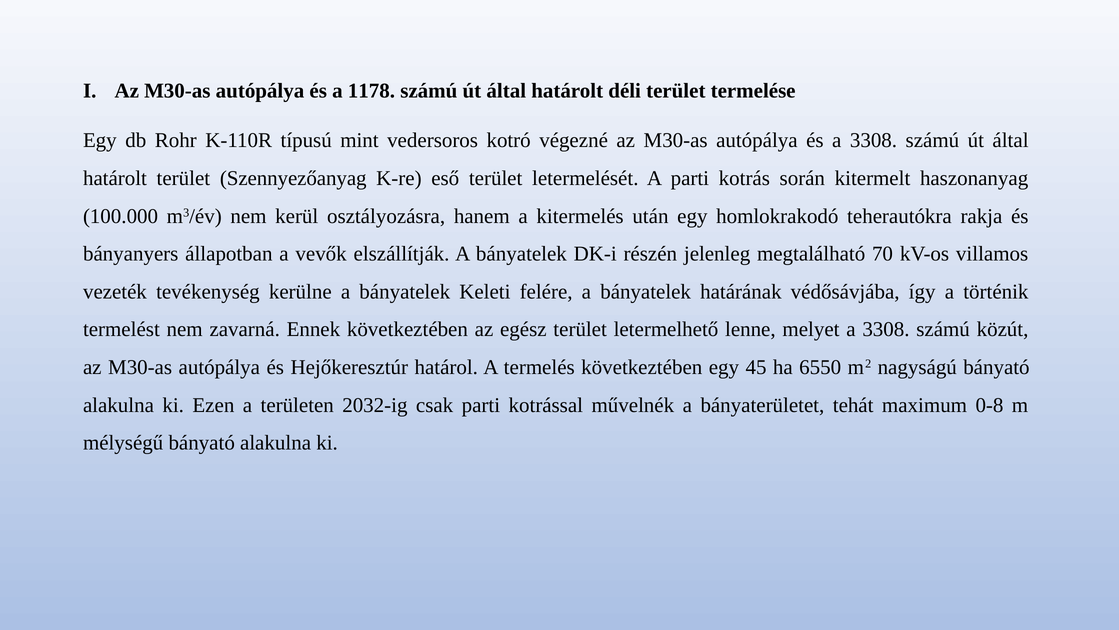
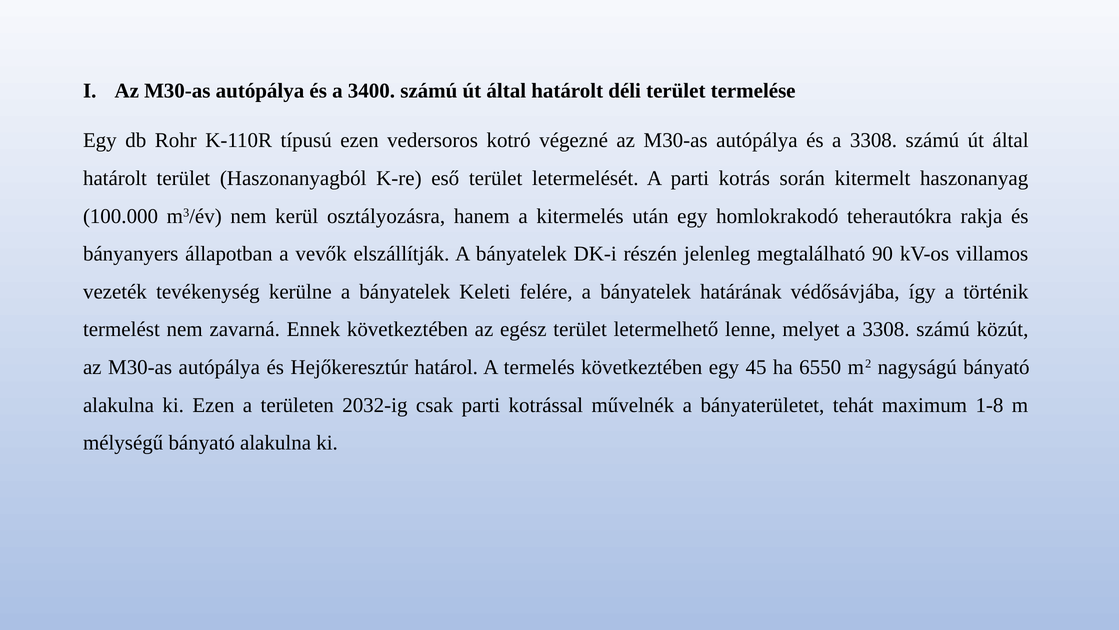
1178: 1178 -> 3400
típusú mint: mint -> ezen
Szennyezőanyag: Szennyezőanyag -> Haszonanyagból
70: 70 -> 90
0-8: 0-8 -> 1-8
